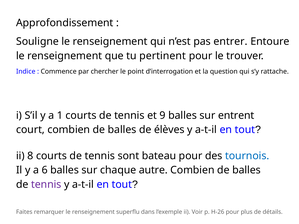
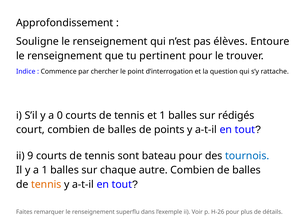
entrer: entrer -> élèves
1: 1 -> 0
et 9: 9 -> 1
entrent: entrent -> rédigés
élèves: élèves -> points
8: 8 -> 9
a 6: 6 -> 1
tennis at (46, 185) colour: purple -> orange
